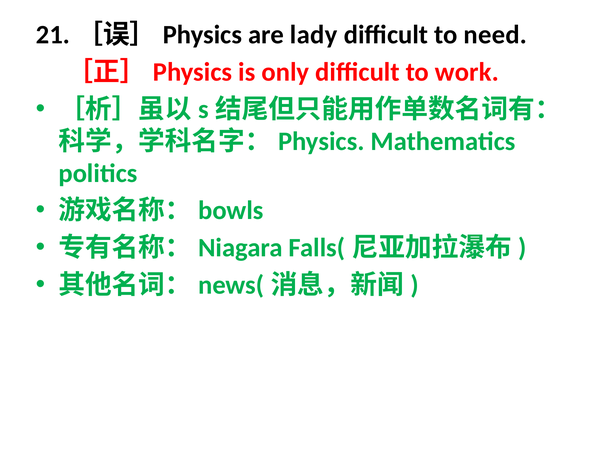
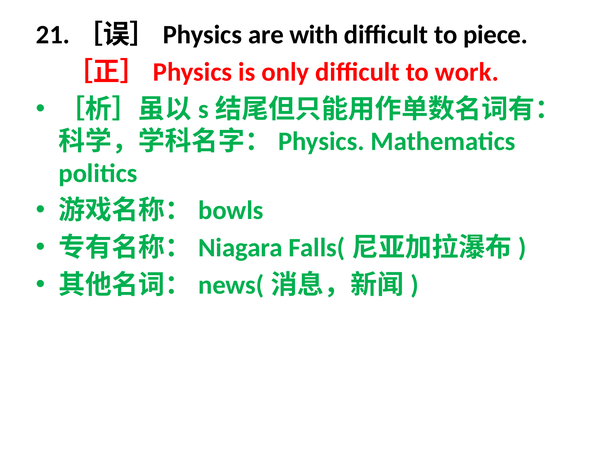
lady: lady -> with
need: need -> piece
